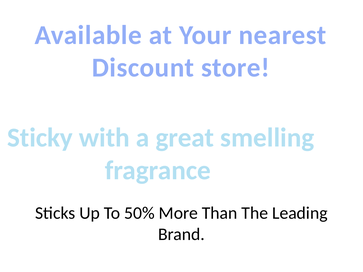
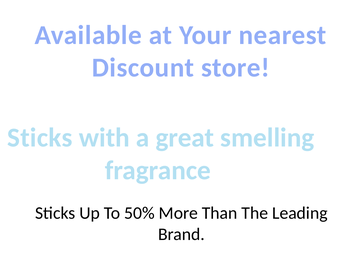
Sticky at (40, 138): Sticky -> Sticks
